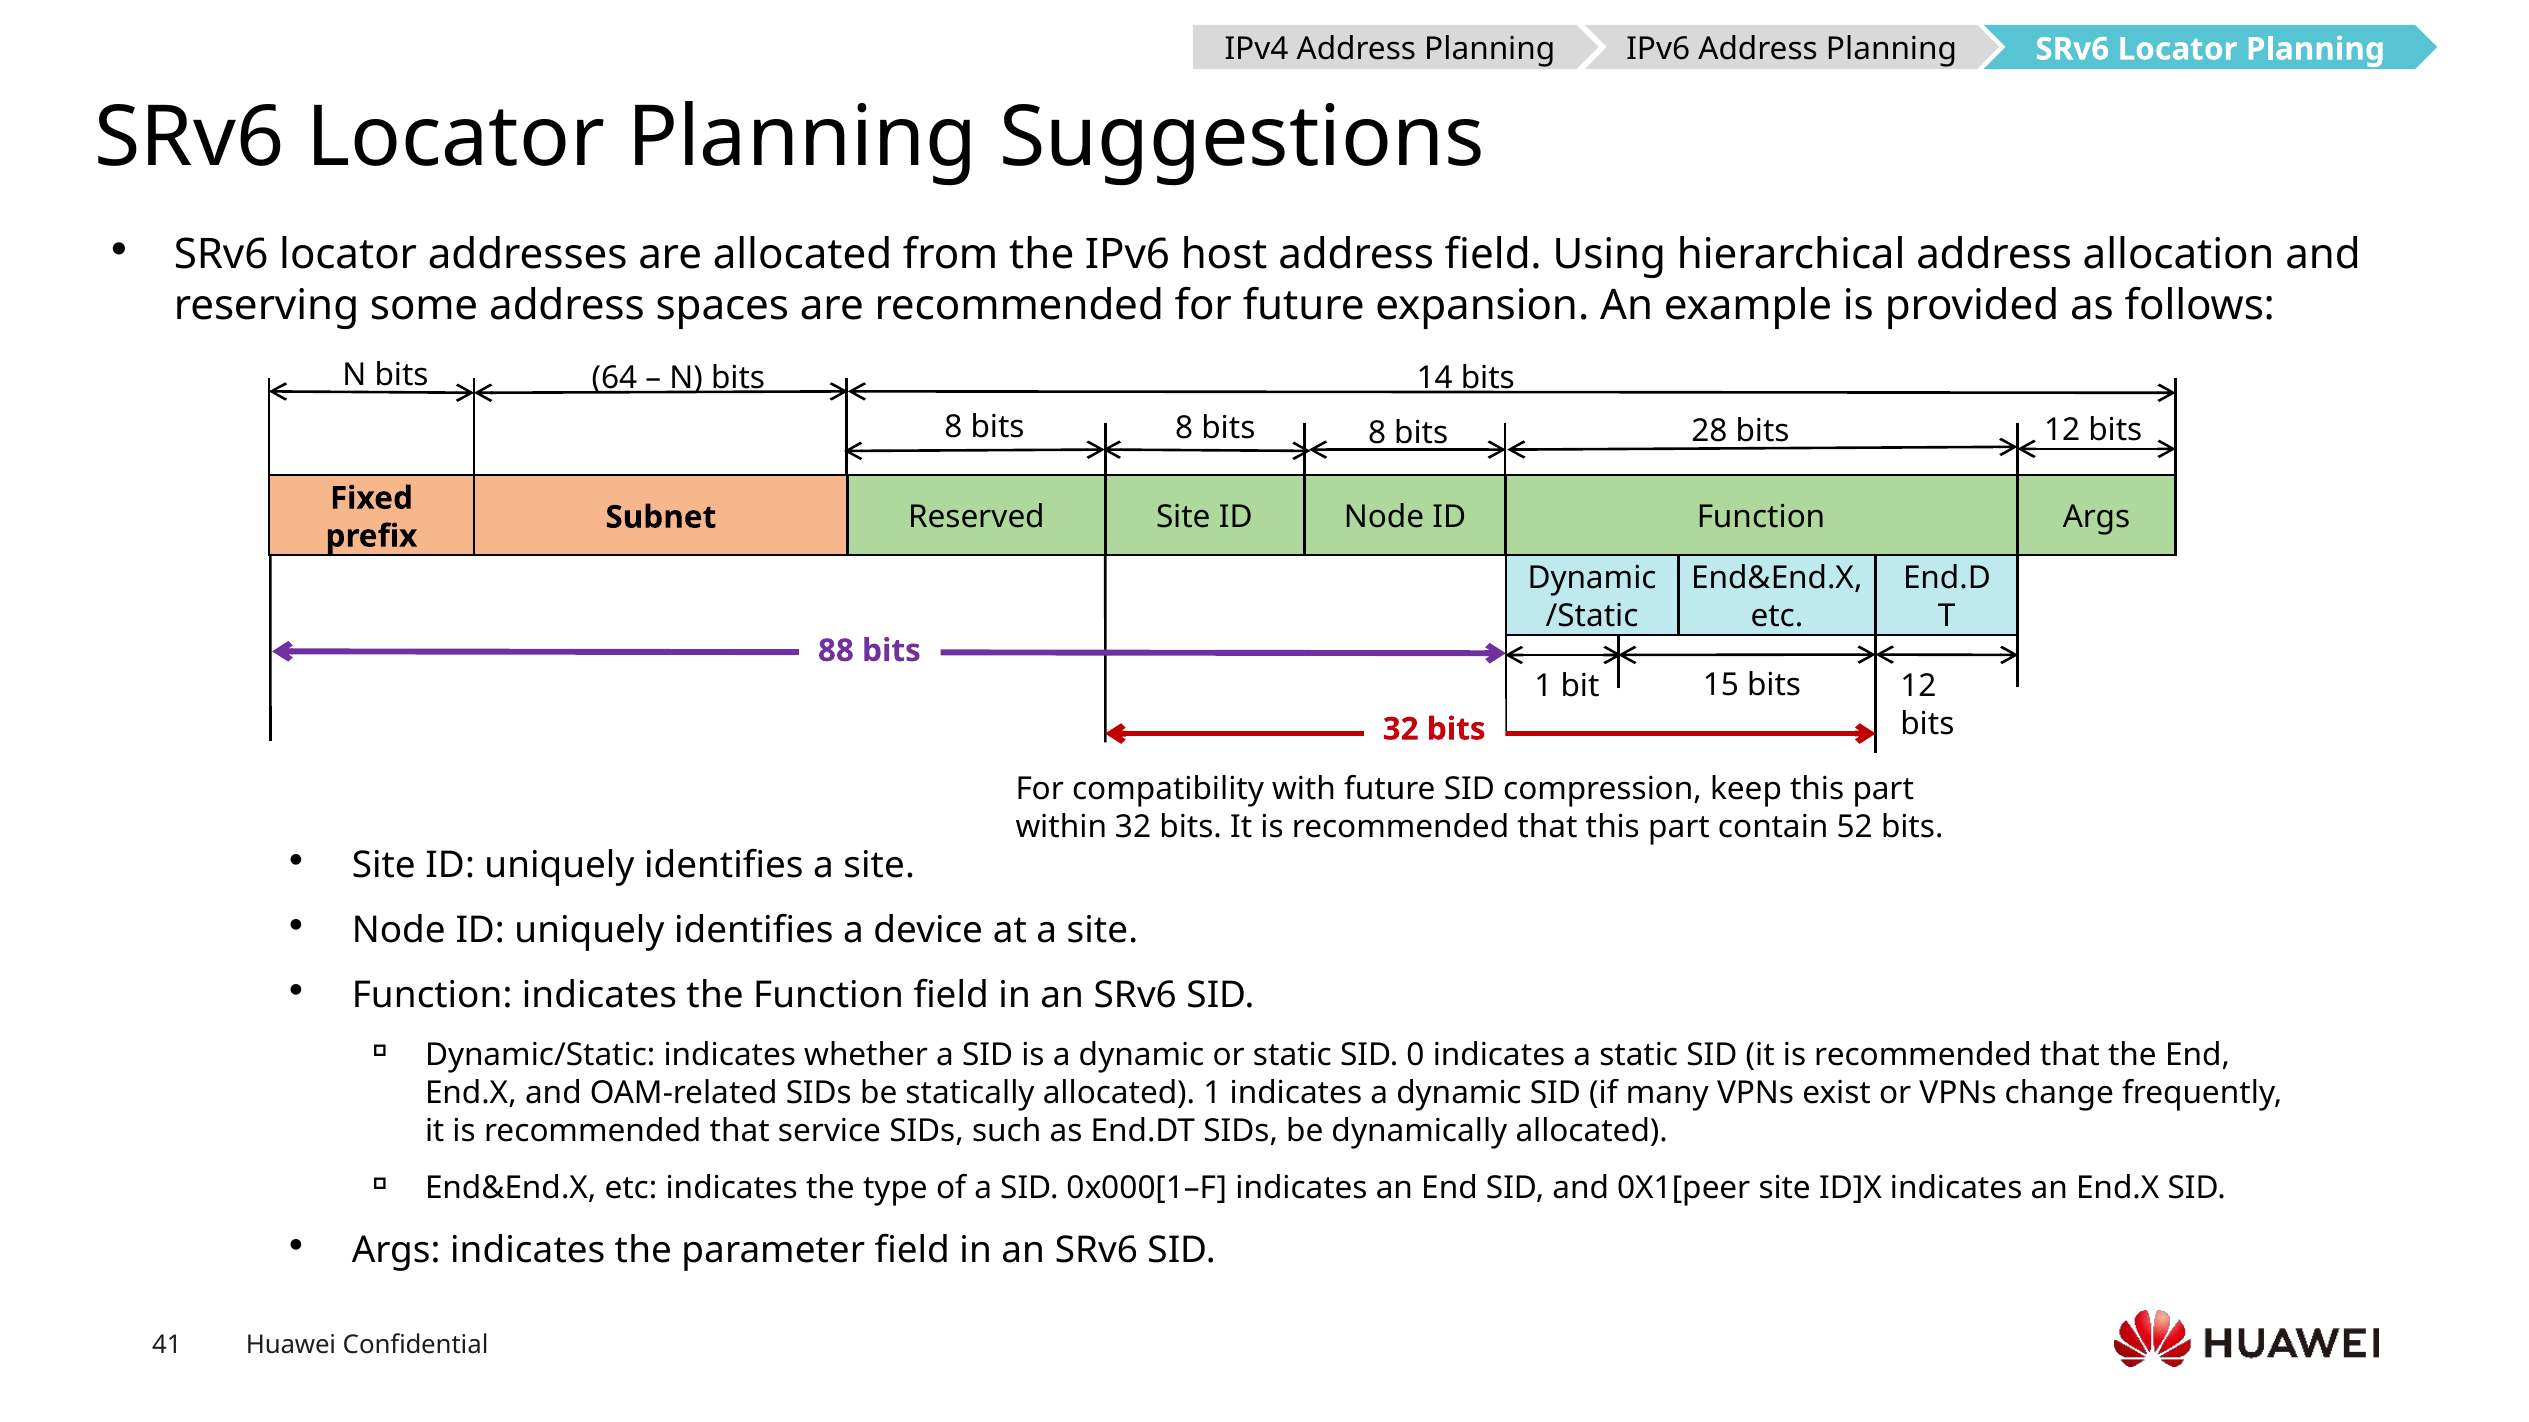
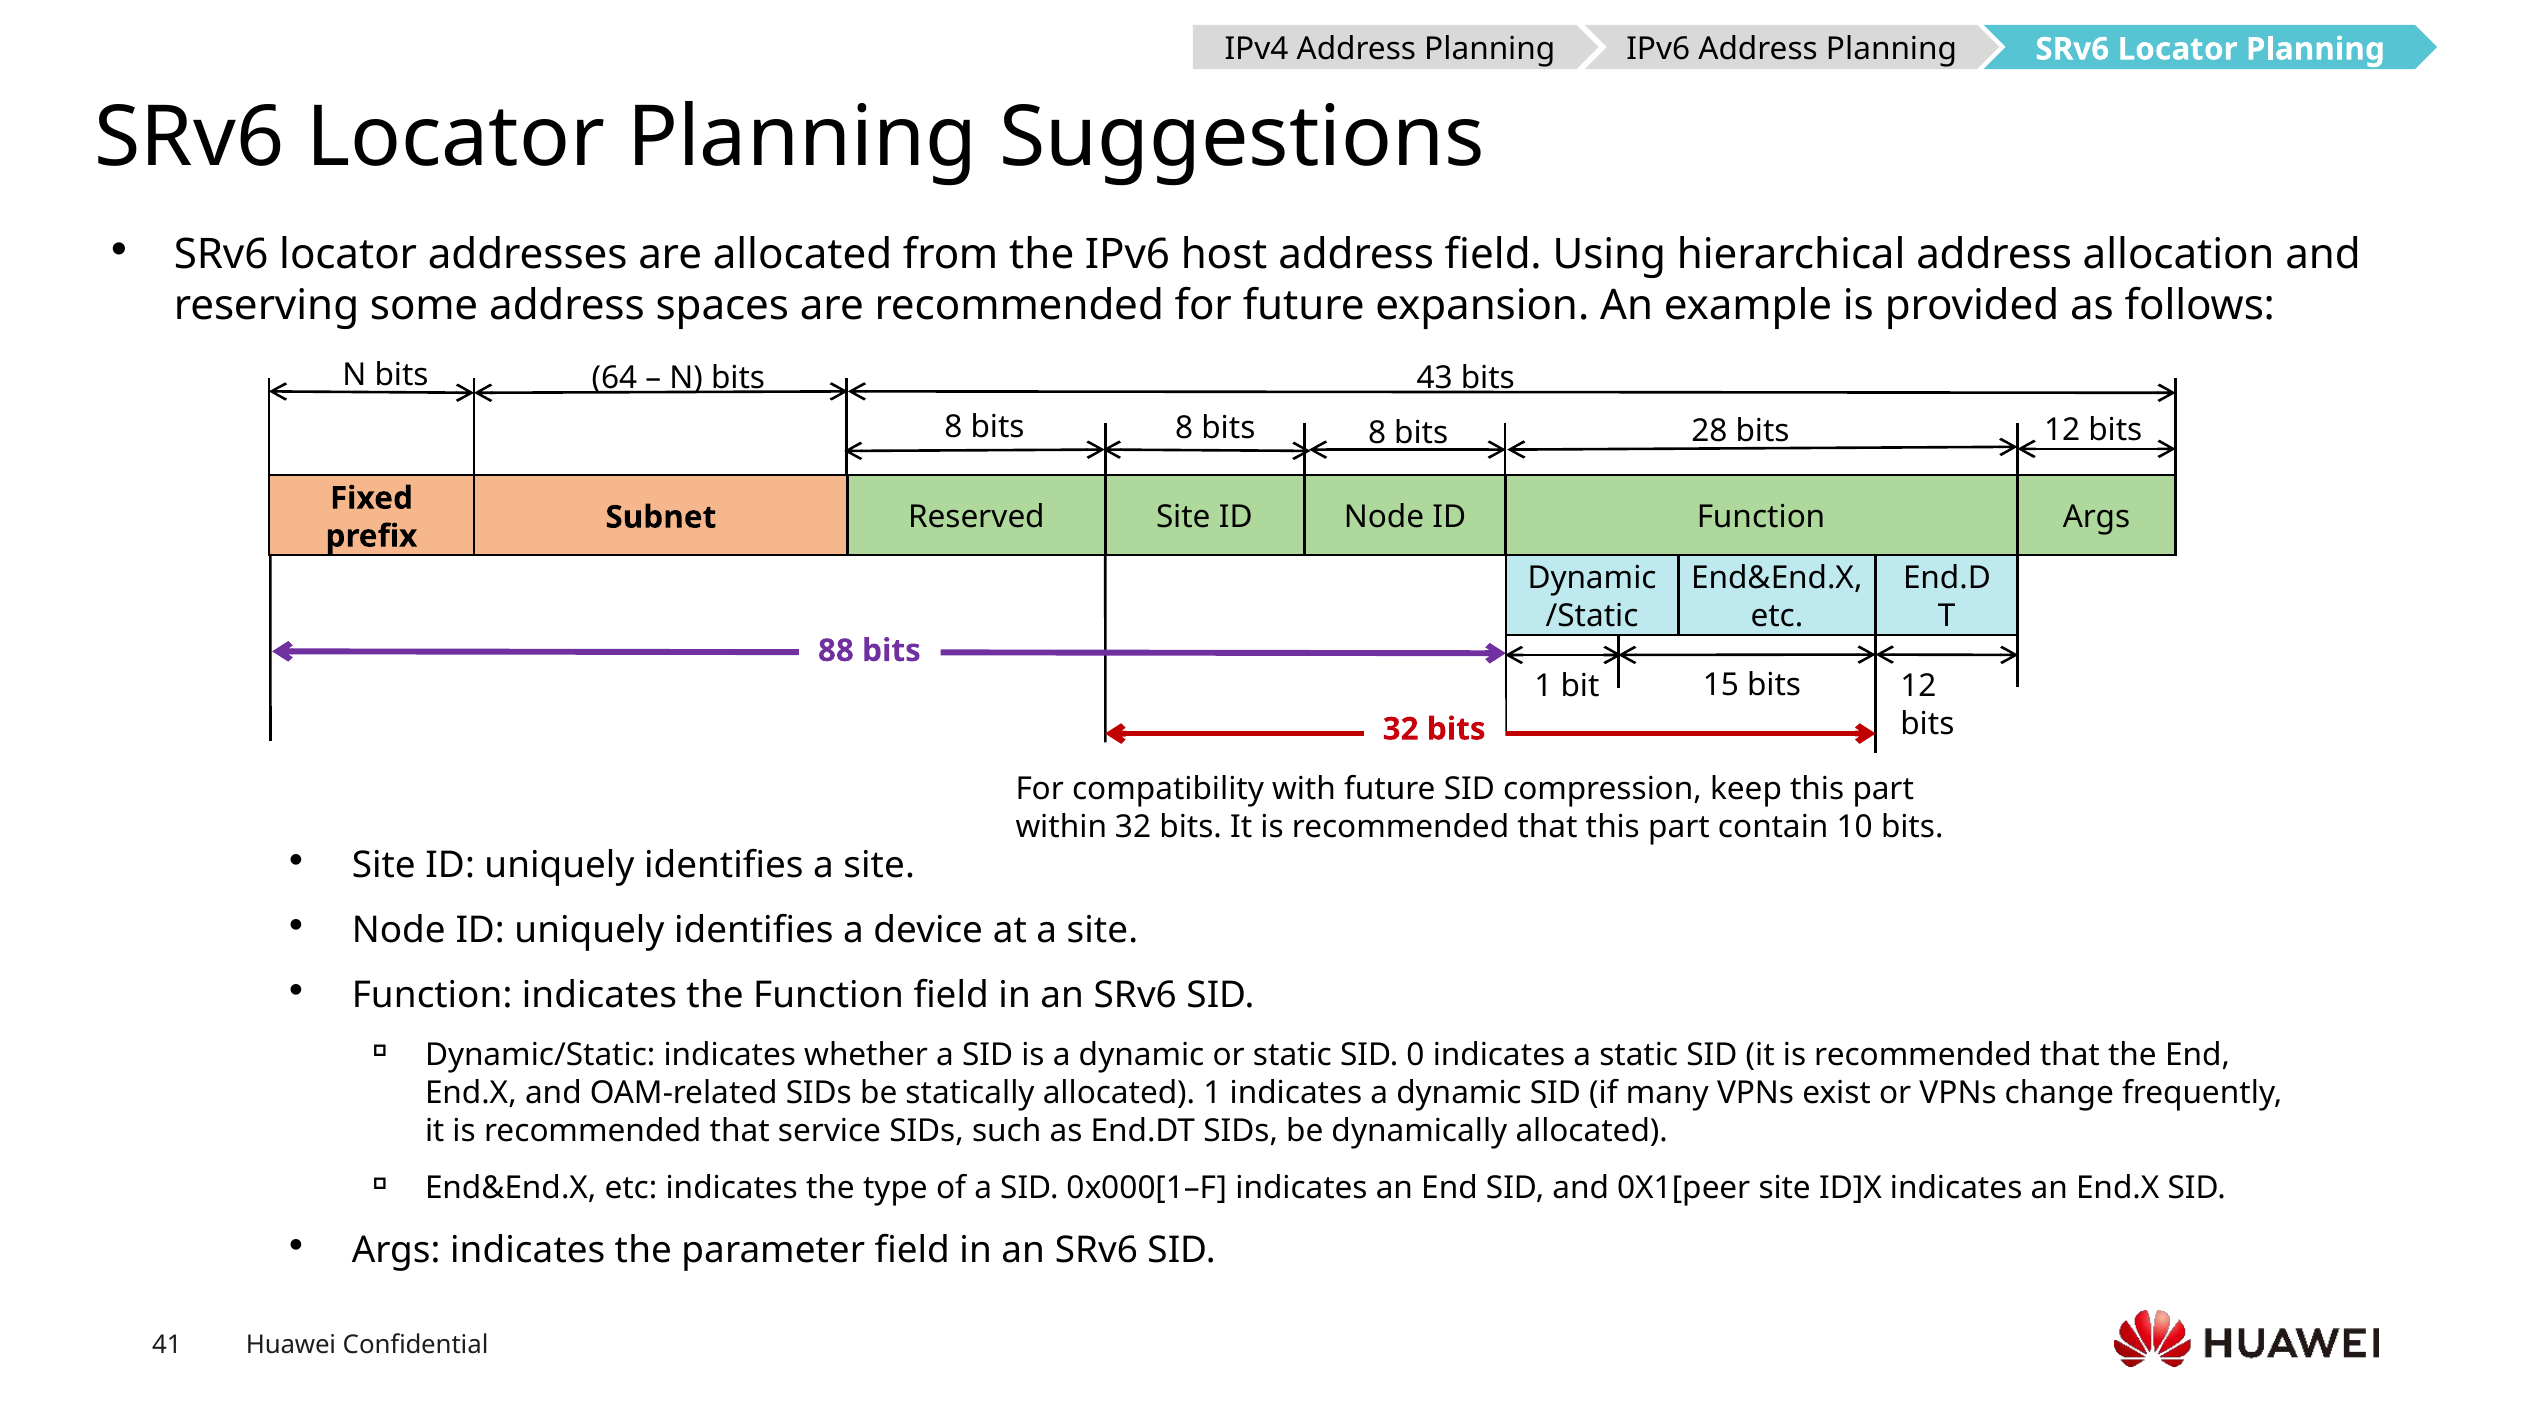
14: 14 -> 43
52: 52 -> 10
